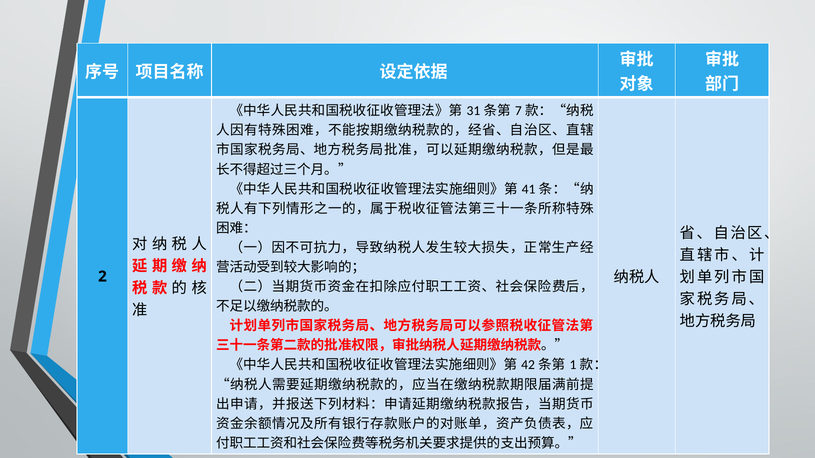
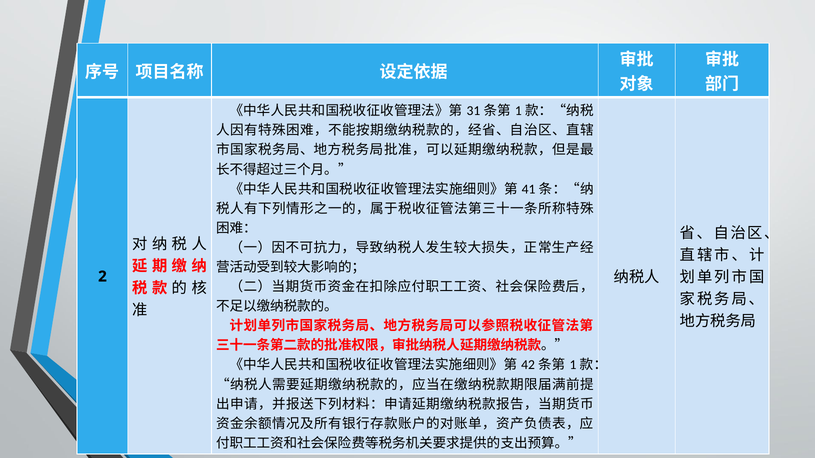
7 at (518, 111): 7 -> 1
